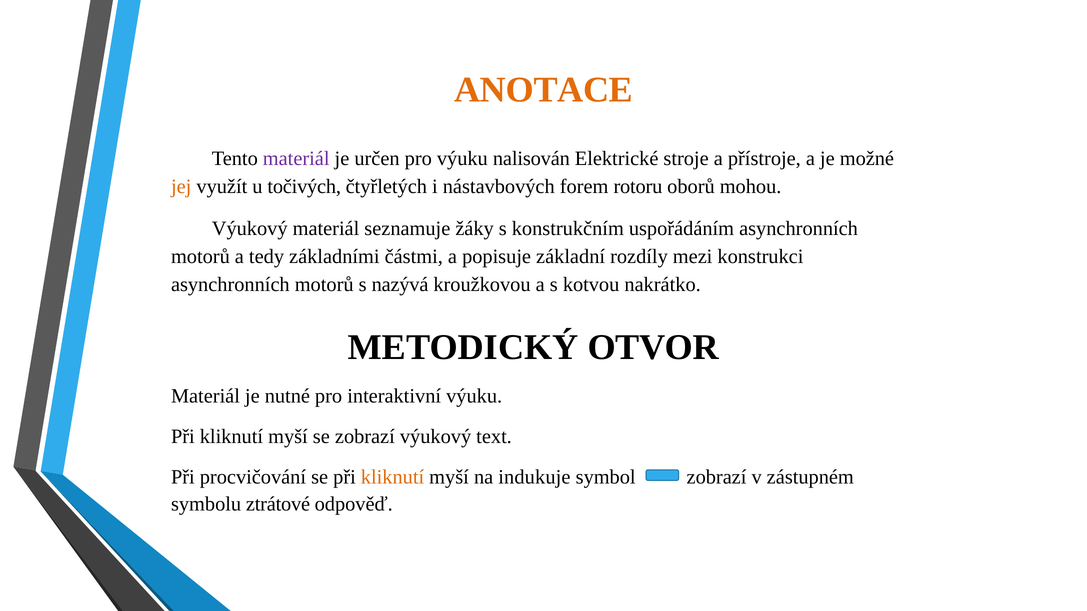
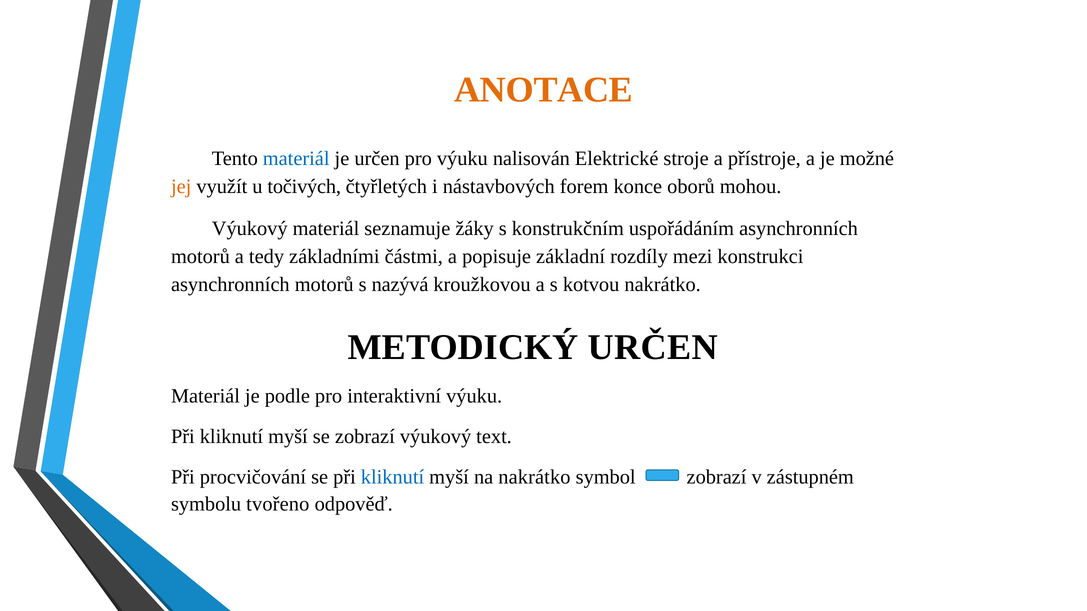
materiál at (296, 159) colour: purple -> blue
rotoru: rotoru -> konce
METODICKÝ OTVOR: OTVOR -> URČEN
nutné: nutné -> podle
kliknutí at (393, 477) colour: orange -> blue
na indukuje: indukuje -> nakrátko
ztrátové: ztrátové -> tvořeno
